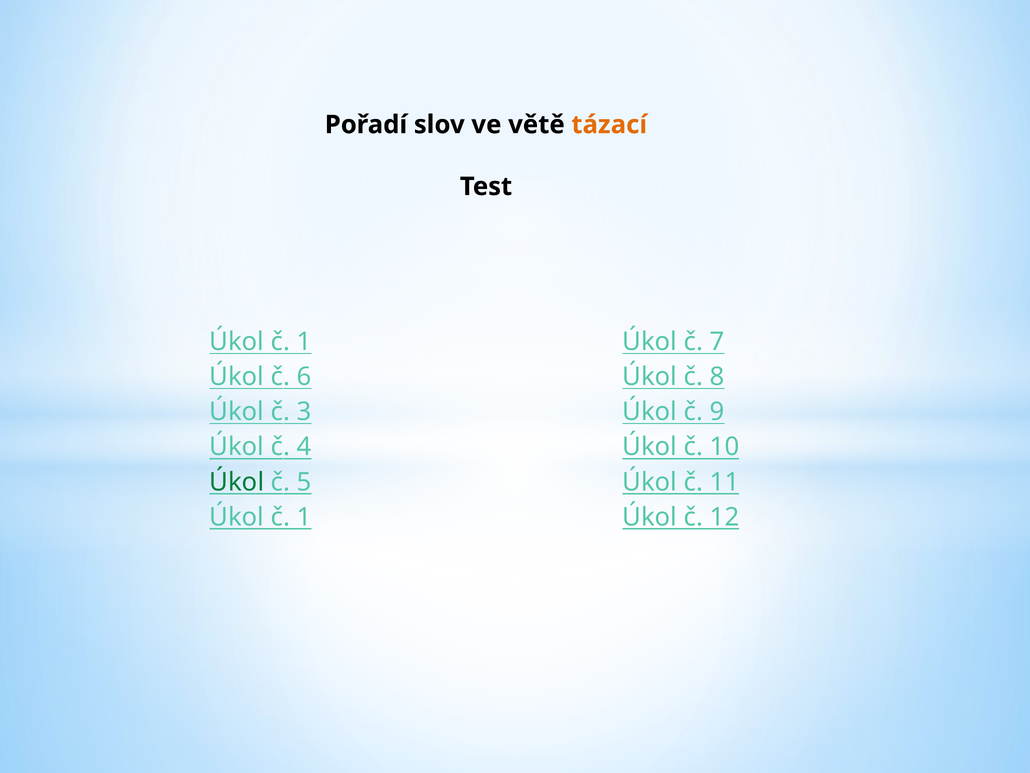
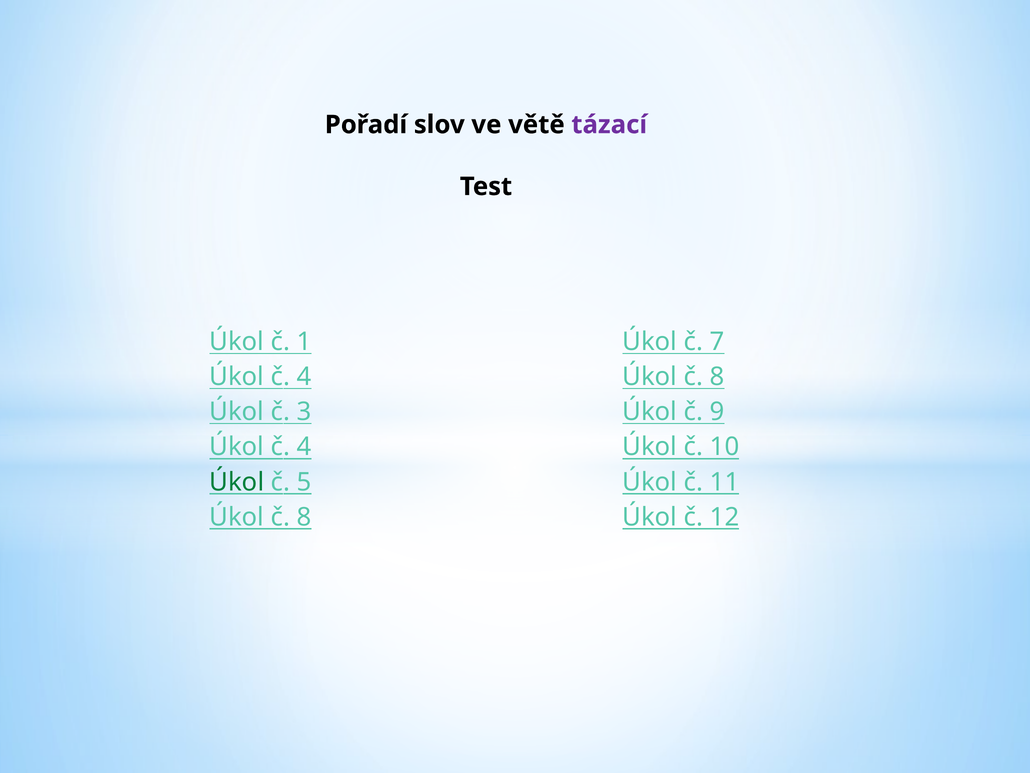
tázací colour: orange -> purple
6 at (304, 377): 6 -> 4
1 at (304, 517): 1 -> 8
